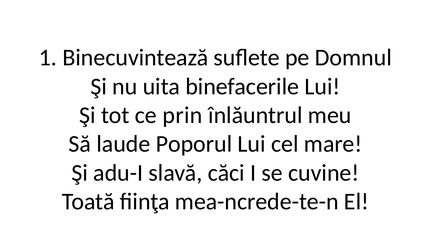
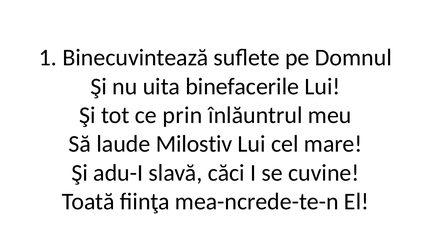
Poporul: Poporul -> Milostiv
